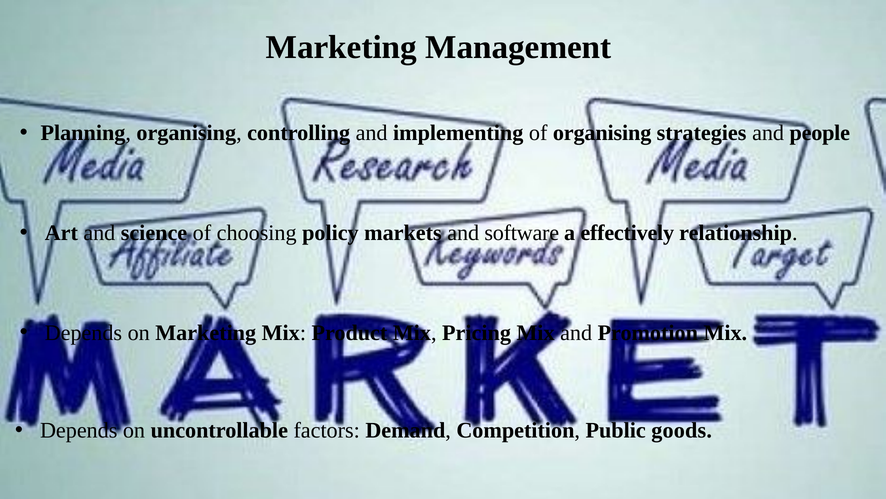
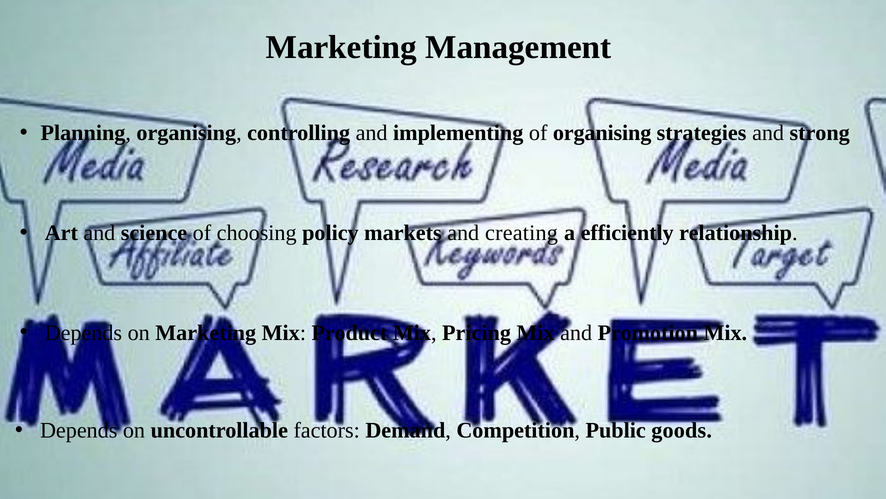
people: people -> strong
software: software -> creating
effectively: effectively -> efficiently
